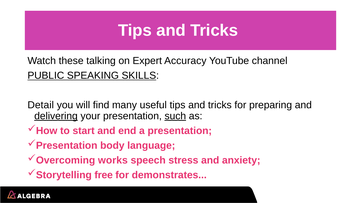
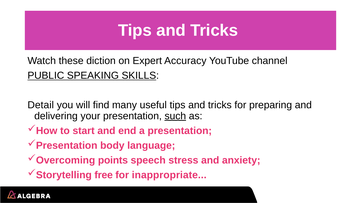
talking: talking -> diction
delivering underline: present -> none
works: works -> points
demonstrates: demonstrates -> inappropriate
